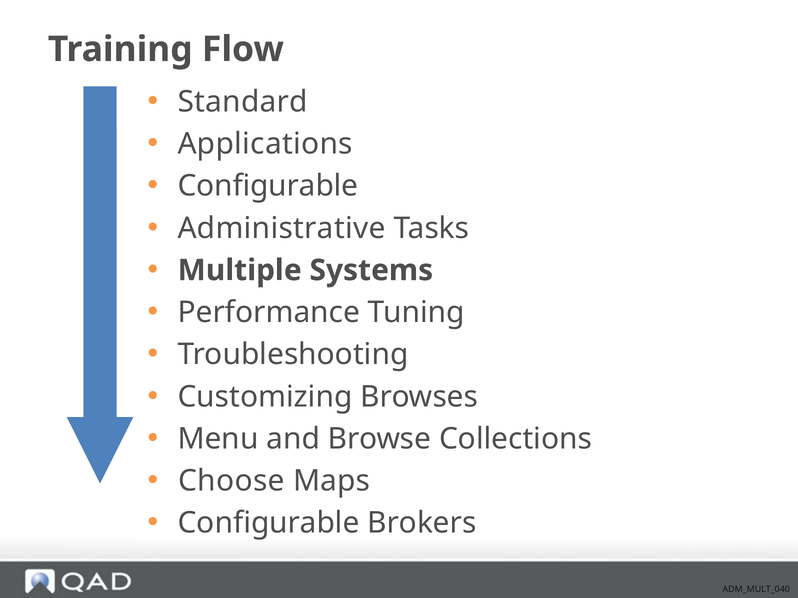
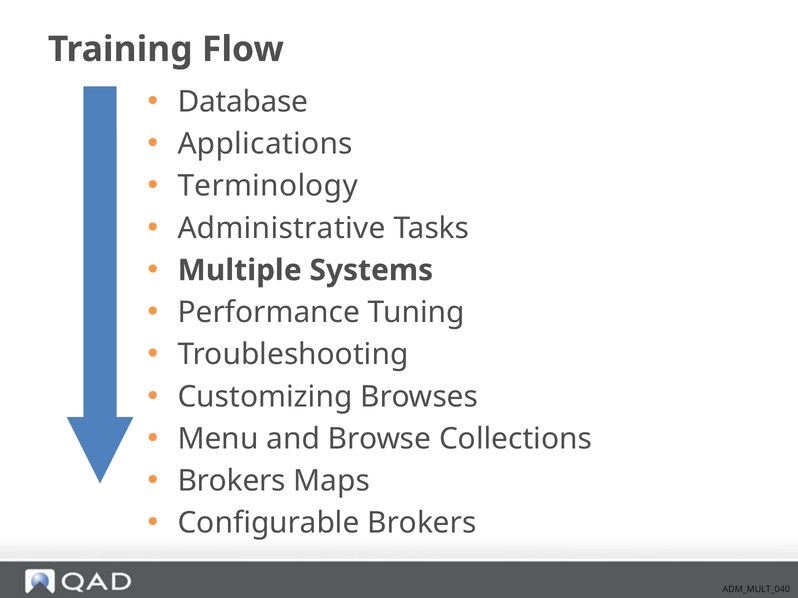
Standard: Standard -> Database
Configurable at (268, 186): Configurable -> Terminology
Choose at (231, 481): Choose -> Brokers
